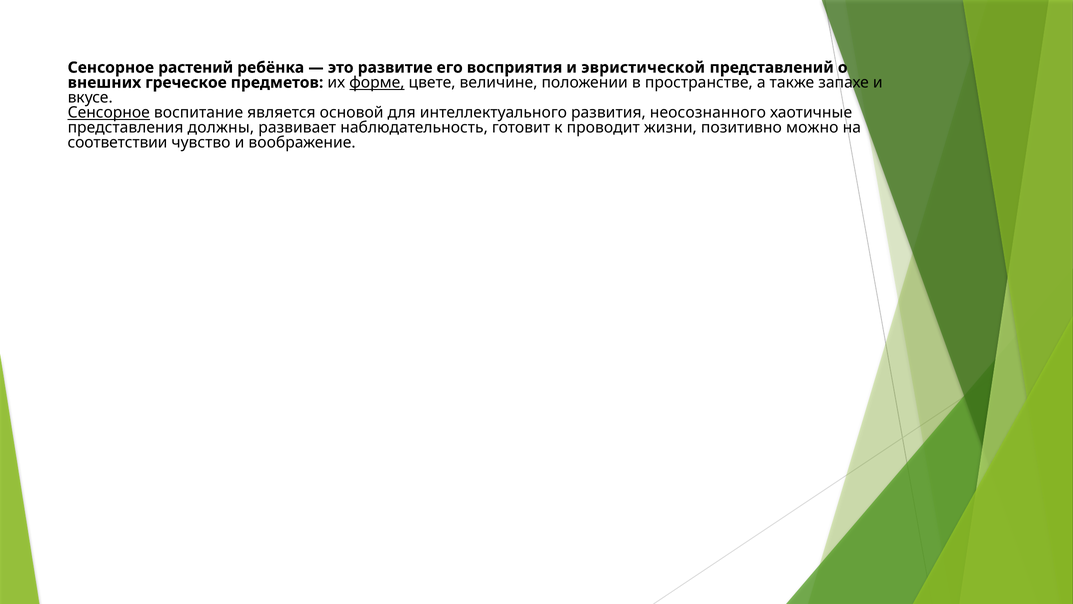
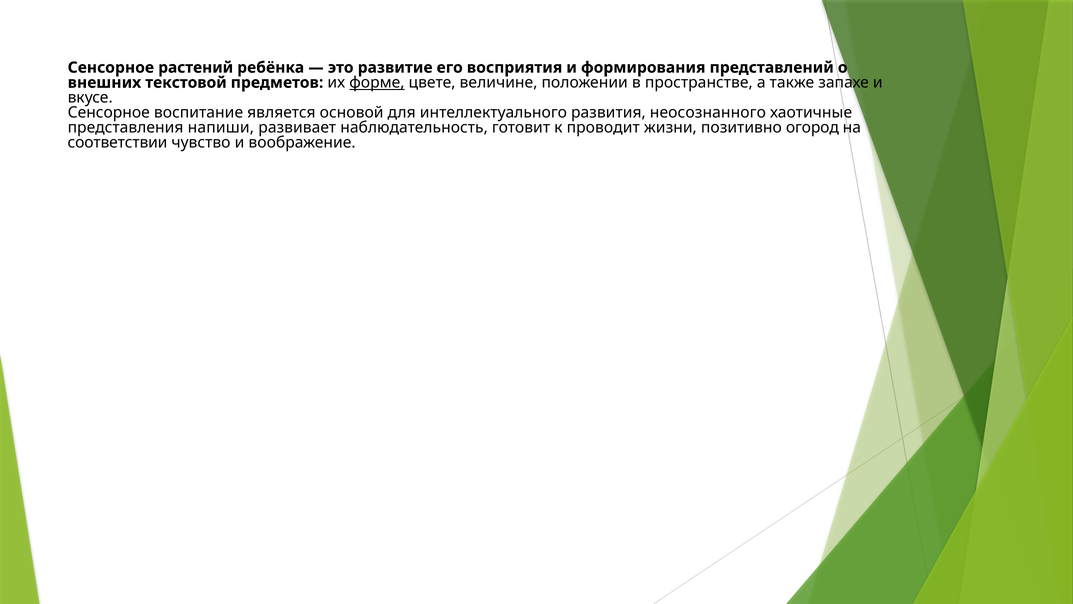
эвристической: эвристической -> формирования
греческое: греческое -> текстовой
Сенсорное at (109, 113) underline: present -> none
должны: должны -> напиши
можно: можно -> огород
